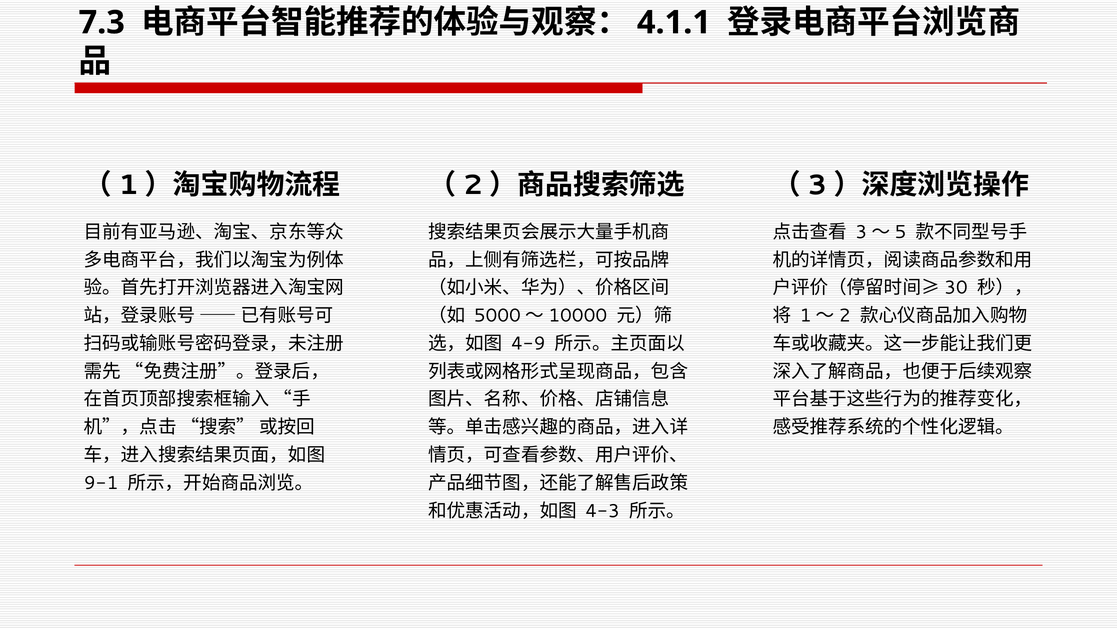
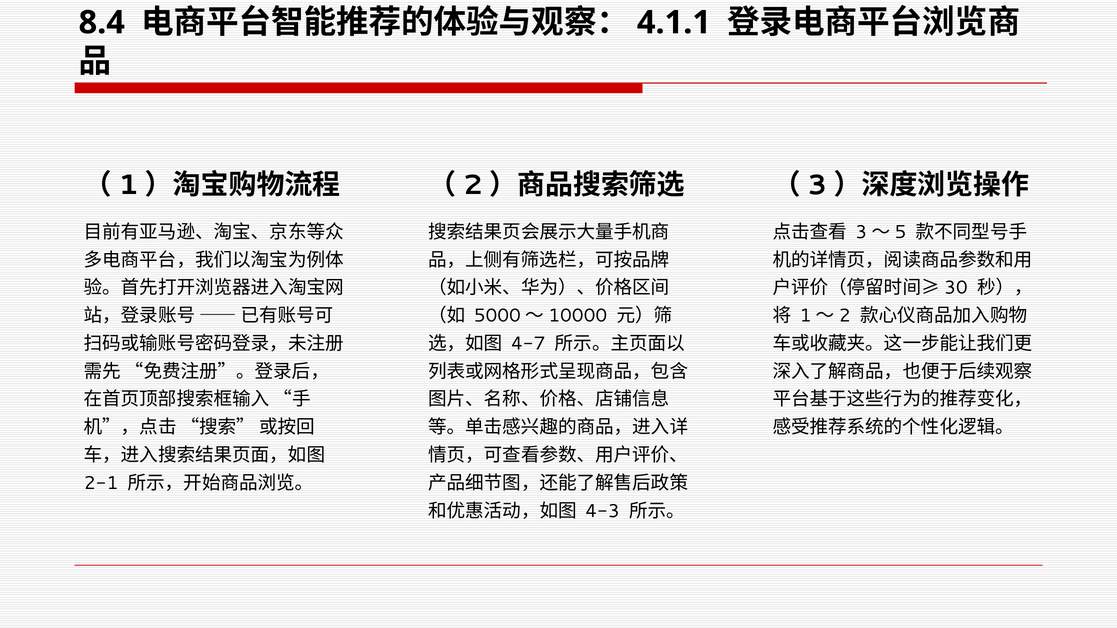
7.3: 7.3 -> 8.4
4-9: 4-9 -> 4-7
9-1: 9-1 -> 2-1
